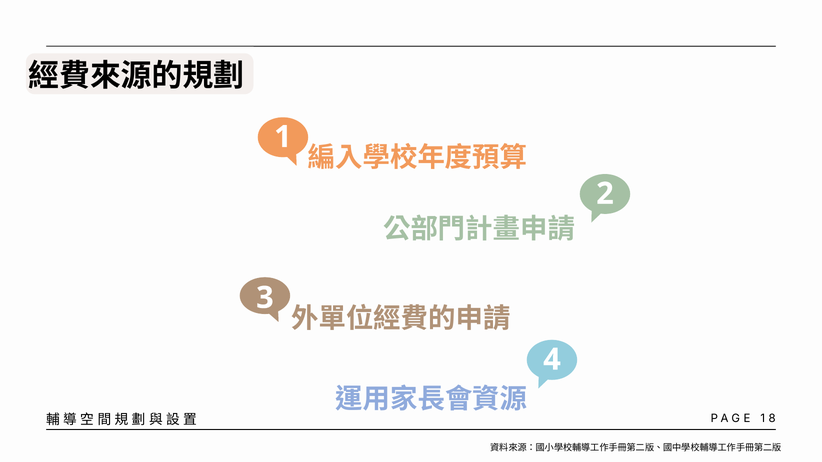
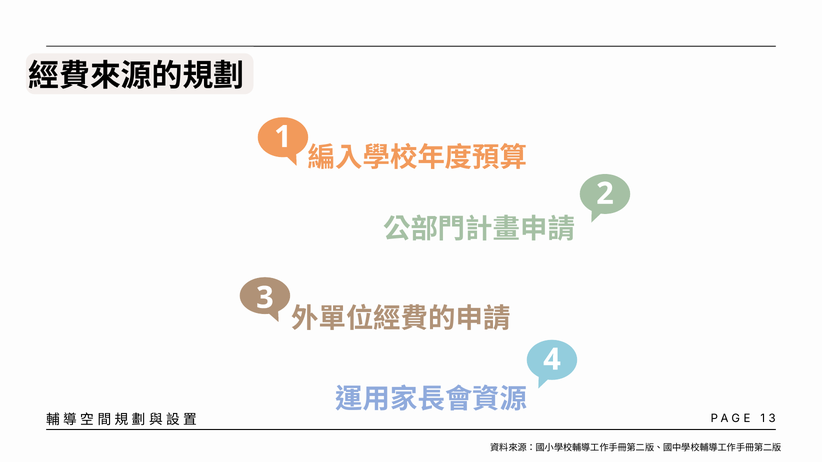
1 8: 8 -> 3
